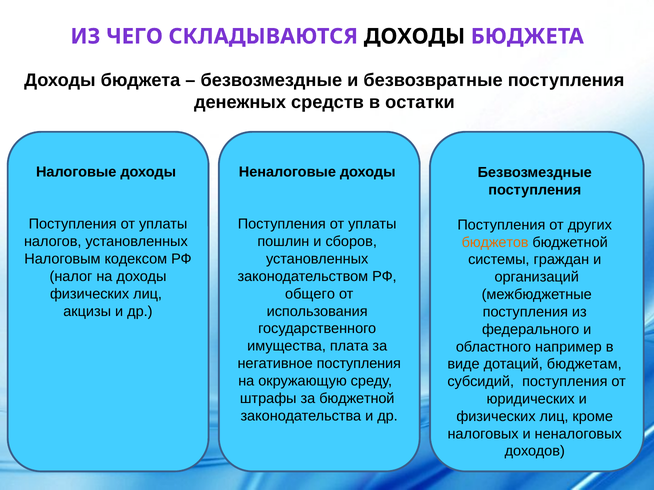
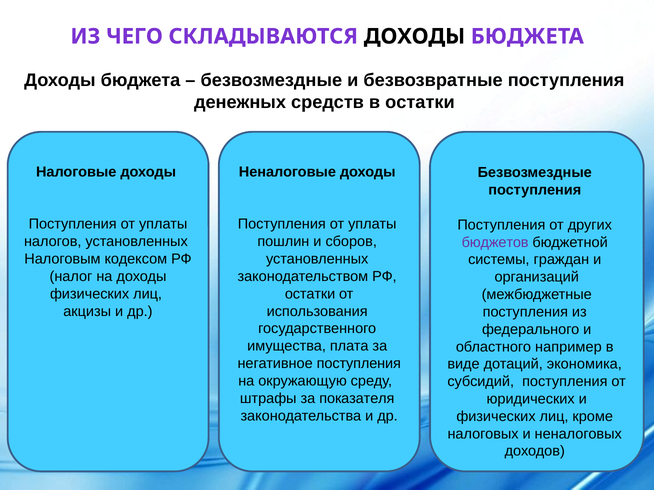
бюджетов colour: orange -> purple
общего at (310, 294): общего -> остатки
бюджетам: бюджетам -> экономика
за бюджетной: бюджетной -> показателя
